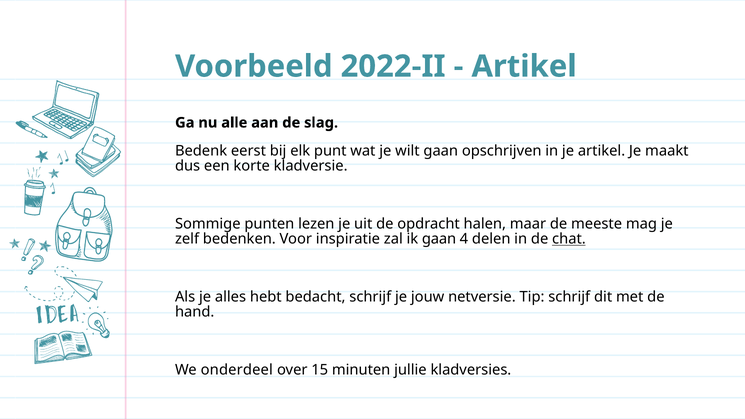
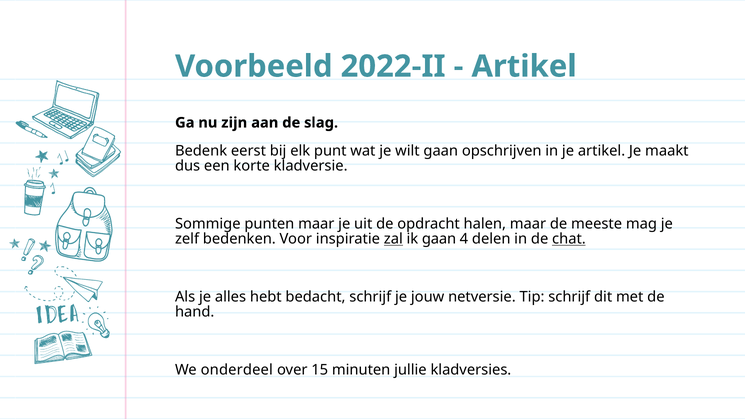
alle: alle -> zijn
punten lezen: lezen -> maar
zal underline: none -> present
